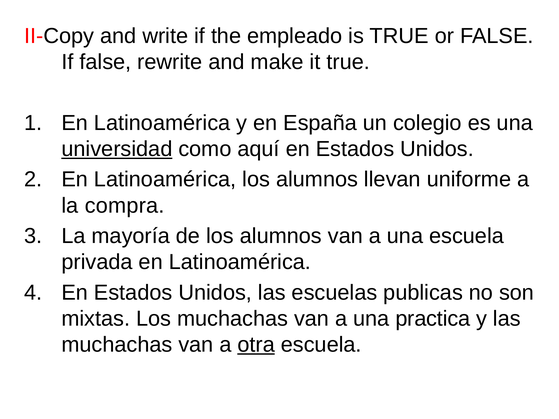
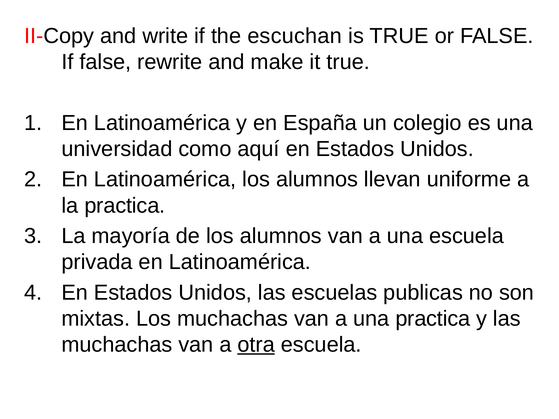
empleado: empleado -> escuchan
universidad underline: present -> none
la compra: compra -> practica
